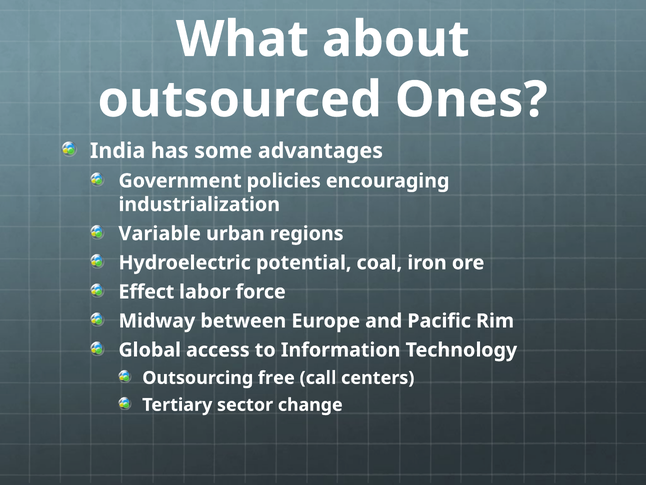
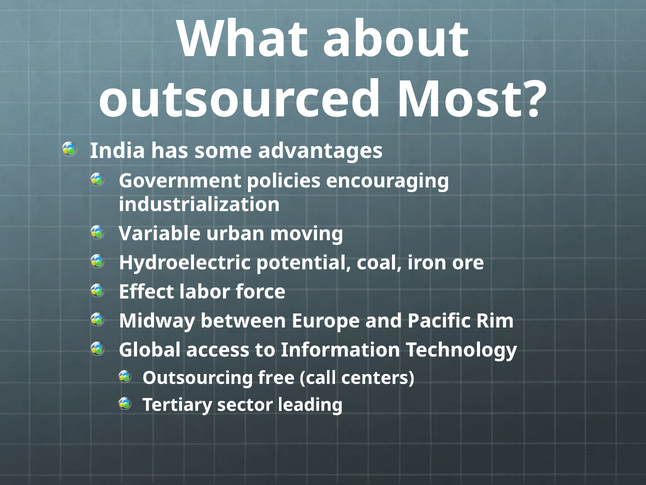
Ones: Ones -> Most
regions: regions -> moving
change: change -> leading
